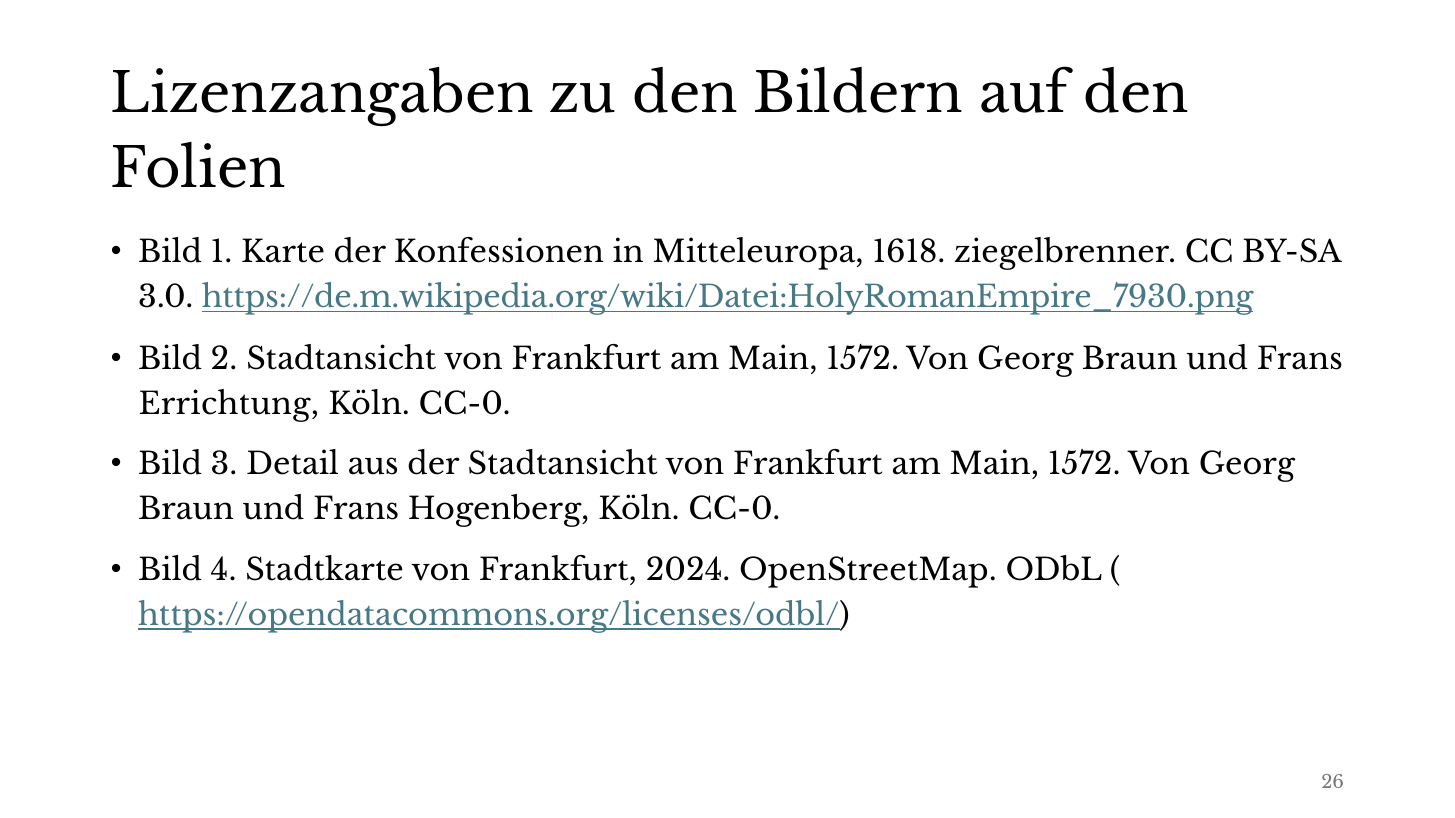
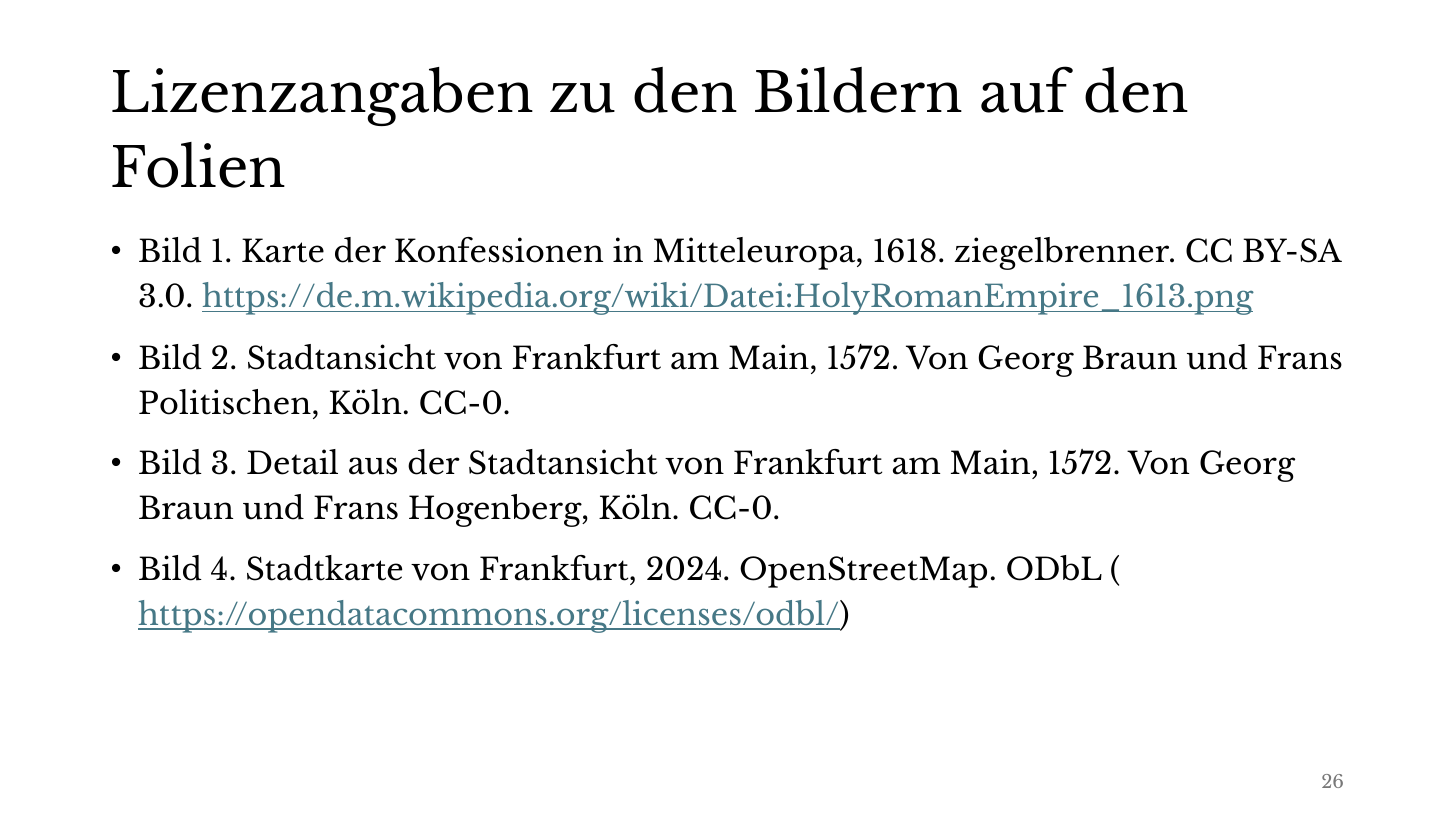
https://de.m.wikipedia.org/wiki/Datei:HolyRomanEmpire_7930.png: https://de.m.wikipedia.org/wiki/Datei:HolyRomanEmpire_7930.png -> https://de.m.wikipedia.org/wiki/Datei:HolyRomanEmpire_1613.png
Errichtung: Errichtung -> Politischen
